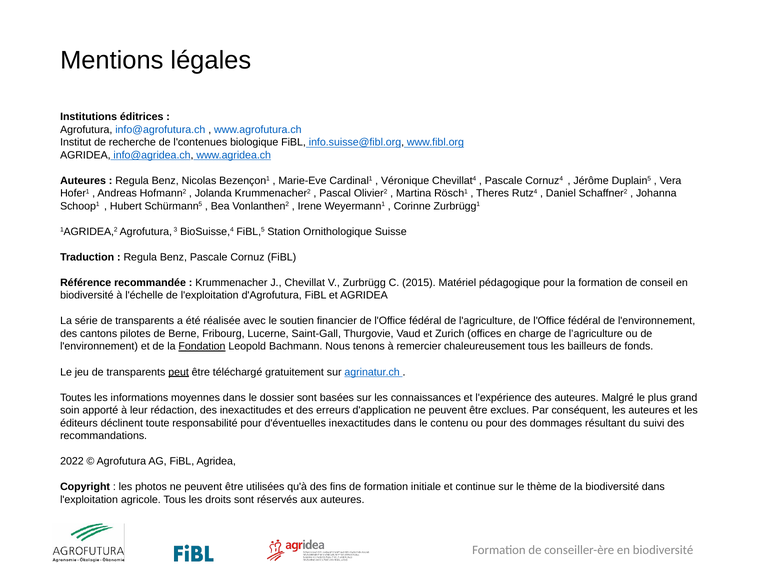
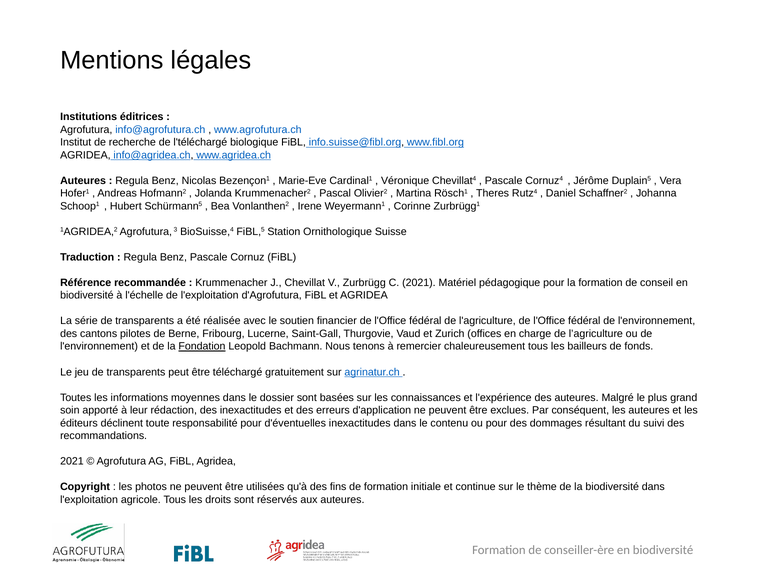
l'contenues: l'contenues -> l'téléchargé
C 2015: 2015 -> 2021
peut underline: present -> none
2022 at (72, 461): 2022 -> 2021
